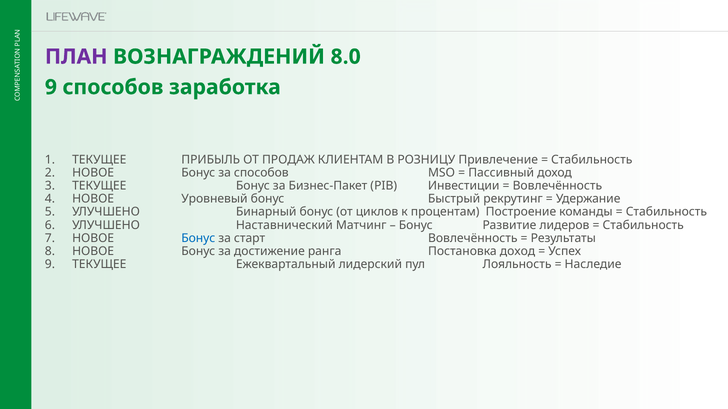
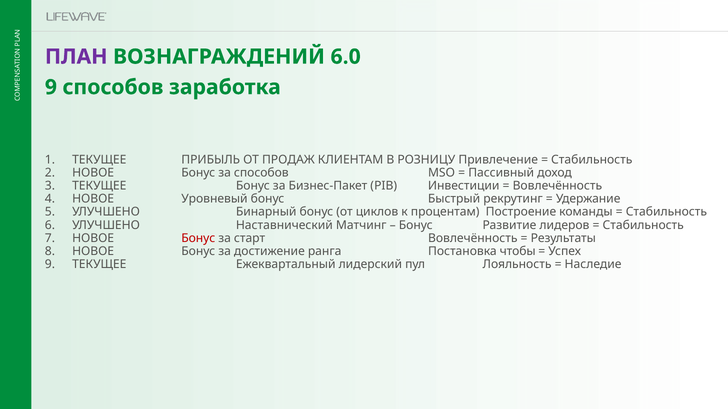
8.0: 8.0 -> 6.0
Бонус at (198, 238) colour: blue -> red
Постановка доход: доход -> чтобы
